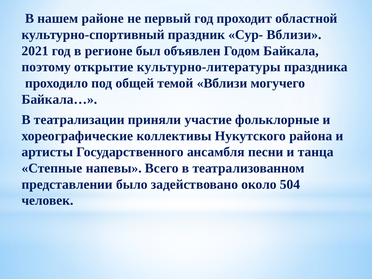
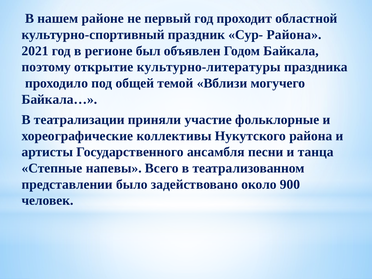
Сур- Вблизи: Вблизи -> Района
504: 504 -> 900
